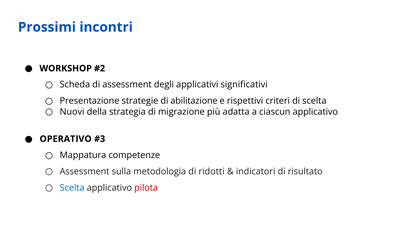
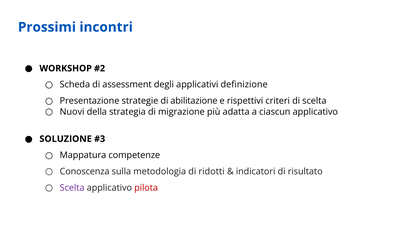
significativi: significativi -> definizione
OPERATIVO: OPERATIVO -> SOLUZIONE
Assessment at (85, 171): Assessment -> Conoscenza
Scelta at (72, 187) colour: blue -> purple
